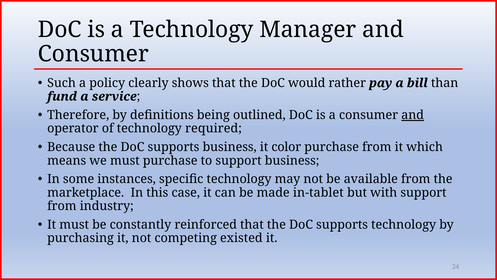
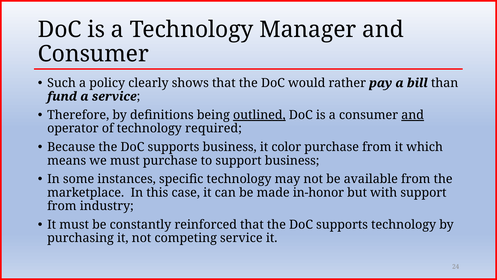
outlined underline: none -> present
in-tablet: in-tablet -> in-honor
competing existed: existed -> service
